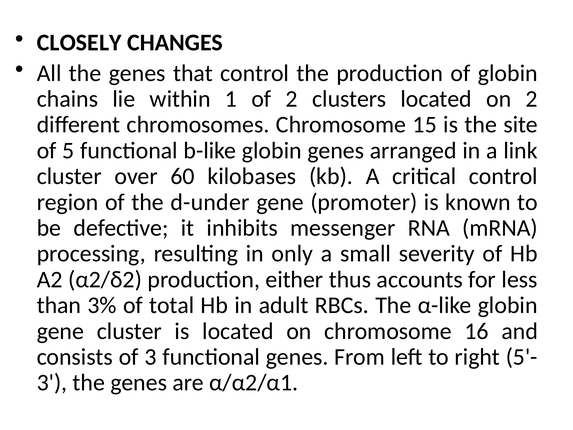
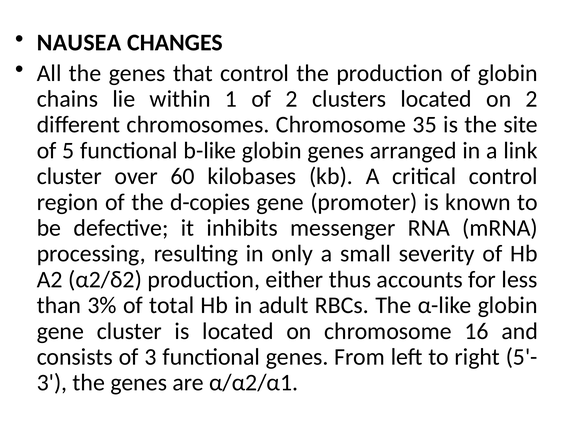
CLOSELY: CLOSELY -> NAUSEA
15: 15 -> 35
d-under: d-under -> d-copies
